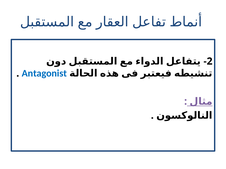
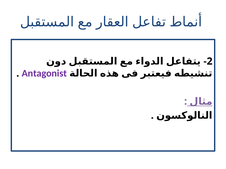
Antagonist colour: blue -> purple
